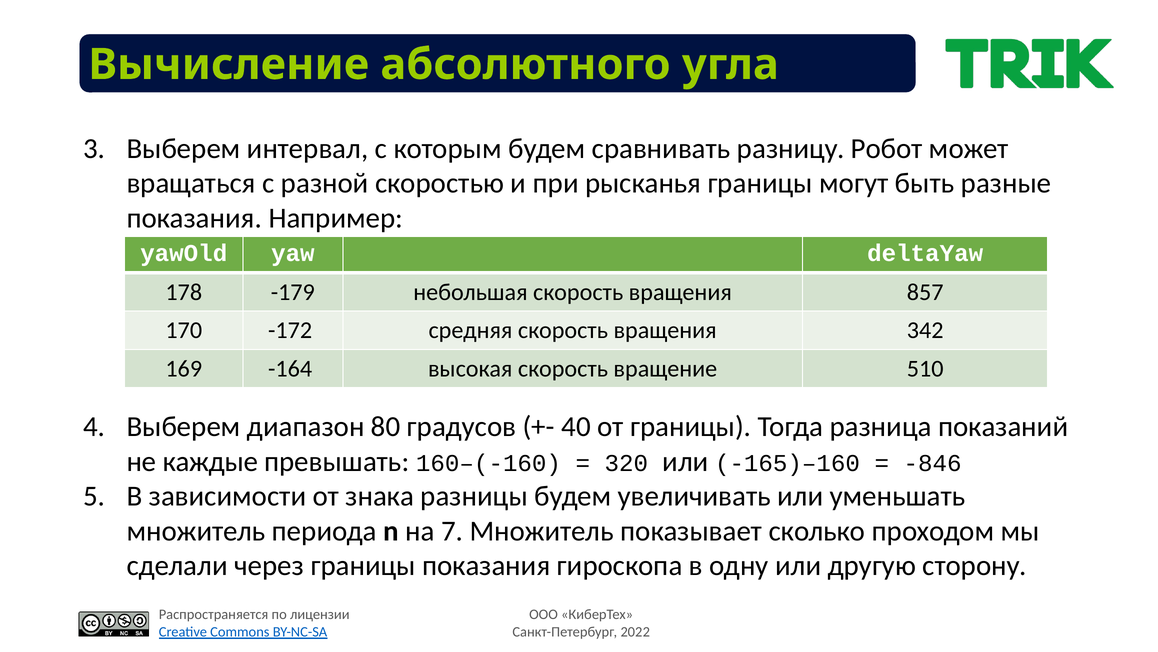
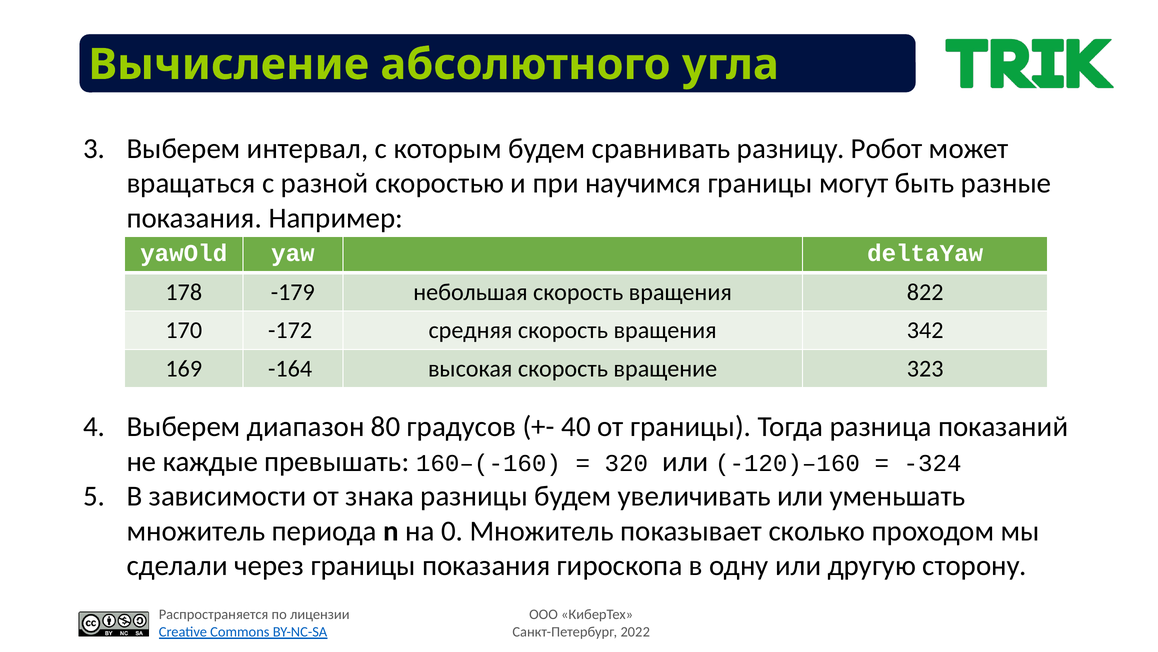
рысканья: рысканья -> научимся
857: 857 -> 822
510: 510 -> 323
-165)–160: -165)–160 -> -120)–160
-846: -846 -> -324
7: 7 -> 0
